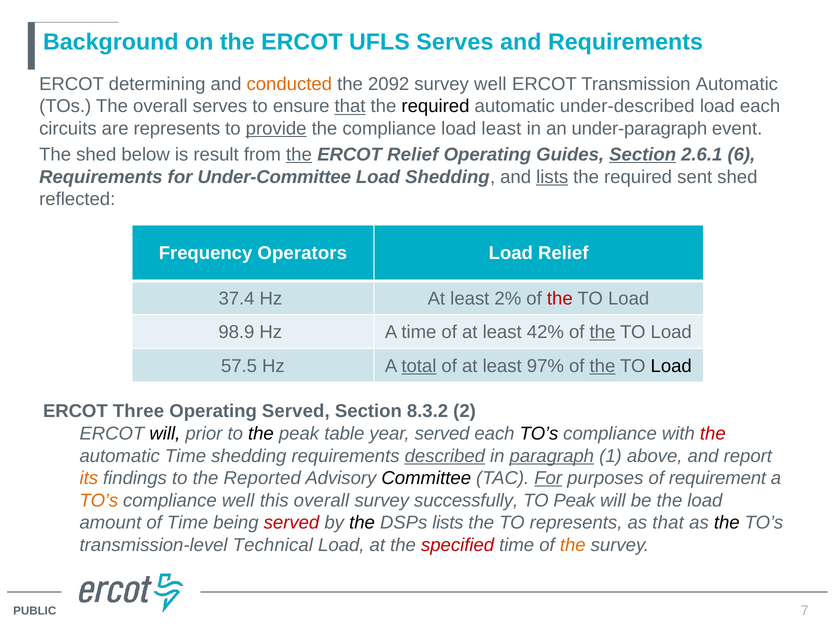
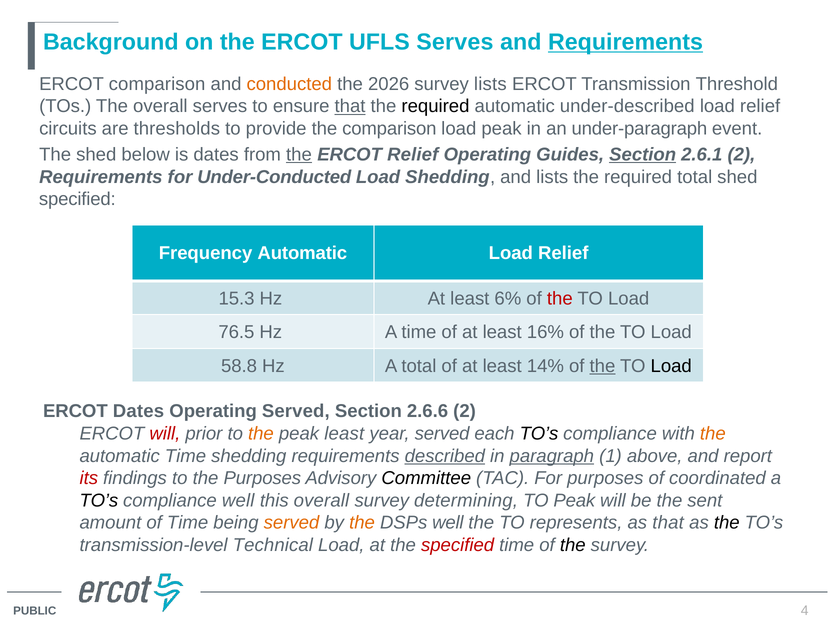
Requirements at (625, 42) underline: none -> present
ERCOT determining: determining -> comparison
2092: 2092 -> 2026
survey well: well -> lists
Transmission Automatic: Automatic -> Threshold
each at (760, 106): each -> relief
are represents: represents -> thresholds
provide underline: present -> none
the compliance: compliance -> comparison
load least: least -> peak
is result: result -> dates
2.6.1 6: 6 -> 2
Under-Committee: Under-Committee -> Under-Conducted
lists at (552, 177) underline: present -> none
required sent: sent -> total
reflected at (77, 199): reflected -> specified
Frequency Operators: Operators -> Automatic
37.4: 37.4 -> 15.3
2%: 2% -> 6%
98.9: 98.9 -> 76.5
42%: 42% -> 16%
the at (602, 332) underline: present -> none
57.5: 57.5 -> 58.8
total at (419, 366) underline: present -> none
97%: 97% -> 14%
ERCOT Three: Three -> Dates
8.3.2: 8.3.2 -> 2.6.6
will at (165, 434) colour: black -> red
the at (261, 434) colour: black -> orange
peak table: table -> least
the at (713, 434) colour: red -> orange
its colour: orange -> red
the Reported: Reported -> Purposes
For at (548, 478) underline: present -> none
requirement: requirement -> coordinated
TO’s at (99, 500) colour: orange -> black
successfully: successfully -> determining
the load: load -> sent
served at (292, 523) colour: red -> orange
the at (362, 523) colour: black -> orange
DSPs lists: lists -> well
the at (573, 545) colour: orange -> black
7: 7 -> 4
